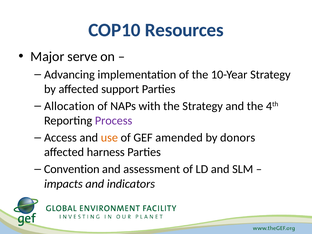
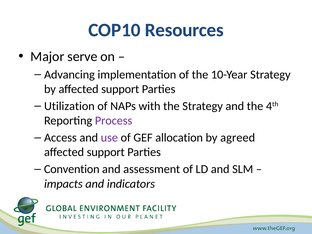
Allocation: Allocation -> Utilization
use colour: orange -> purple
amended: amended -> allocation
donors: donors -> agreed
harness at (106, 152): harness -> support
